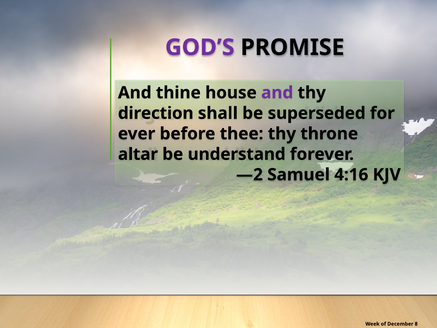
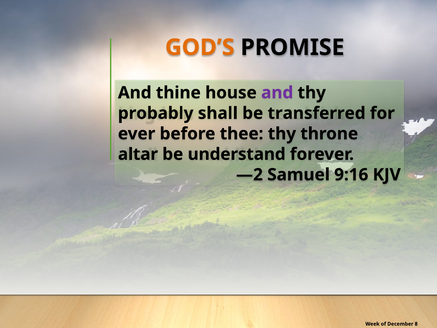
GOD’S colour: purple -> orange
direction: direction -> probably
superseded: superseded -> transferred
4:16: 4:16 -> 9:16
